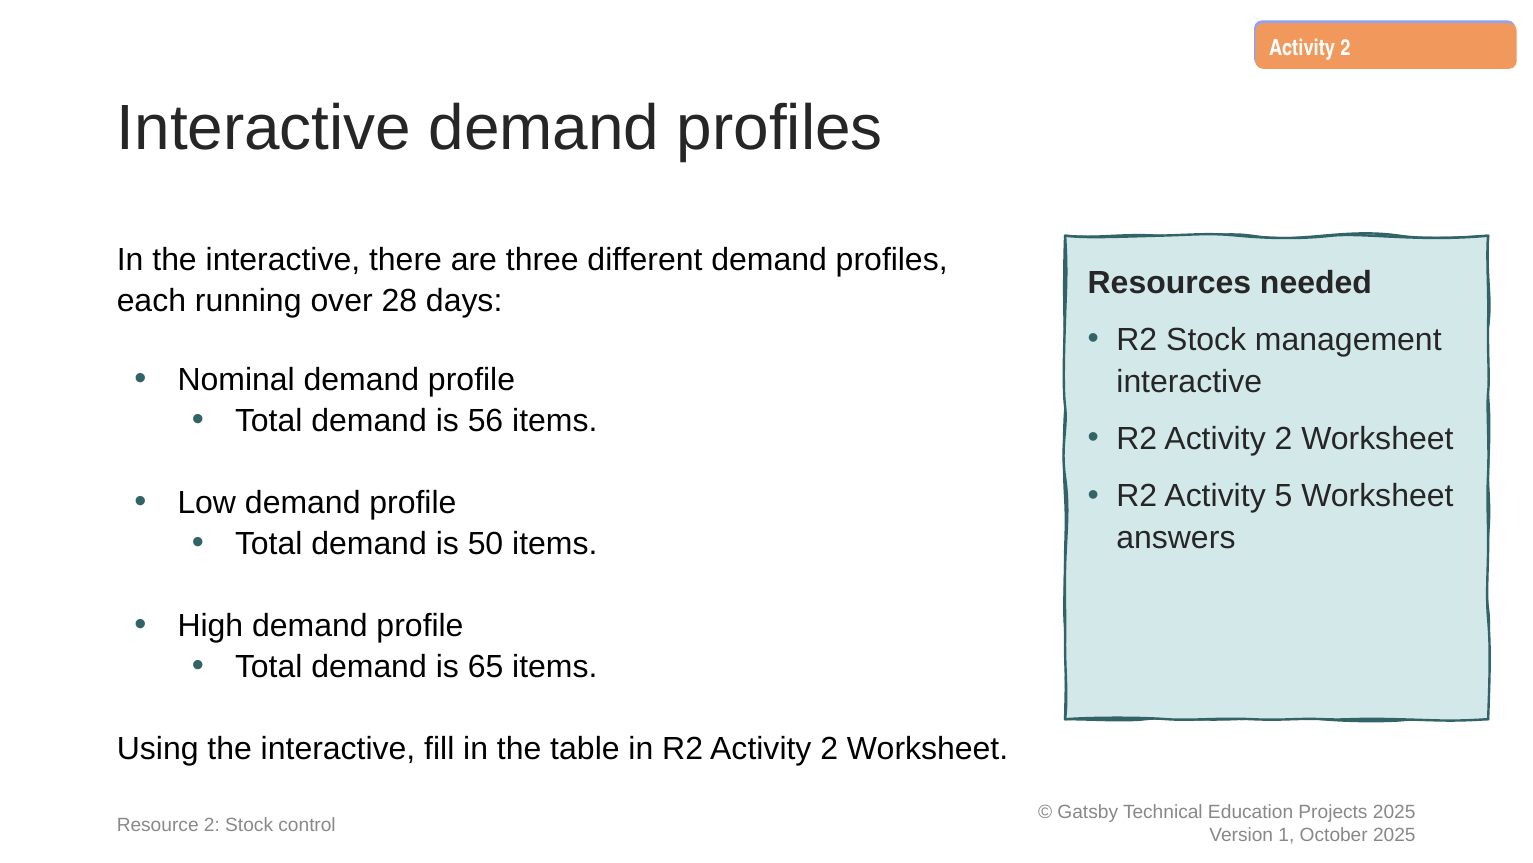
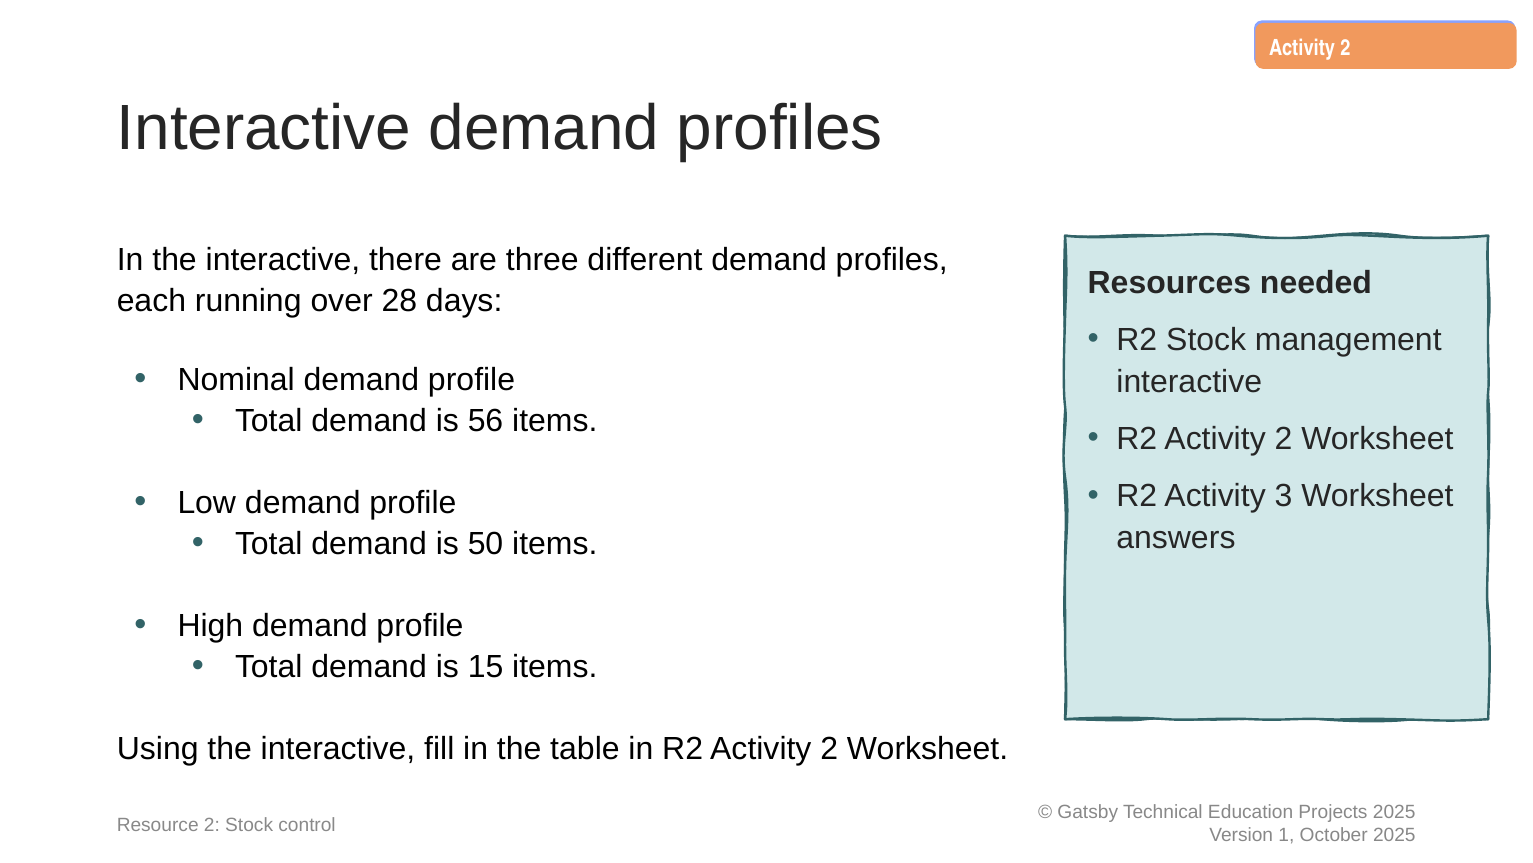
5: 5 -> 3
65: 65 -> 15
